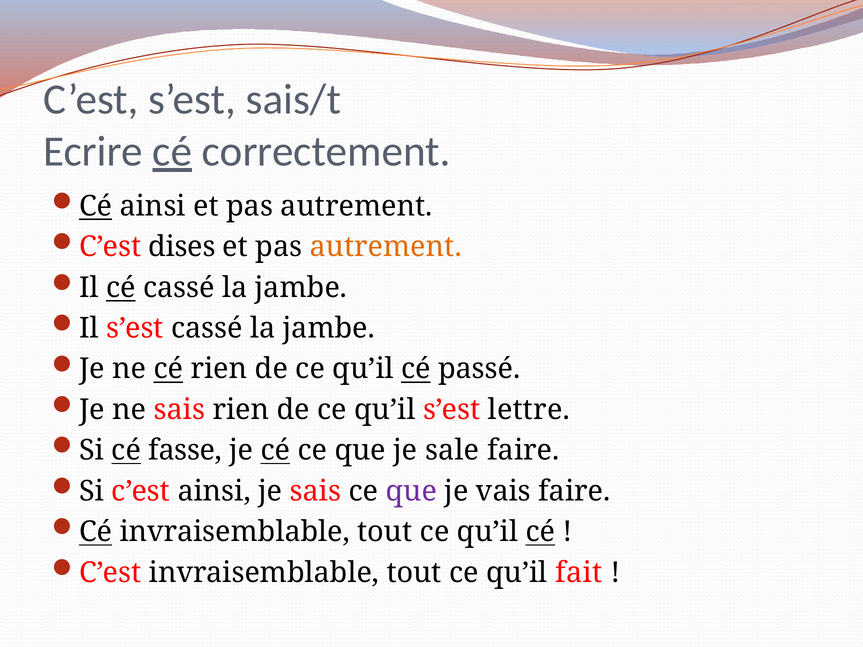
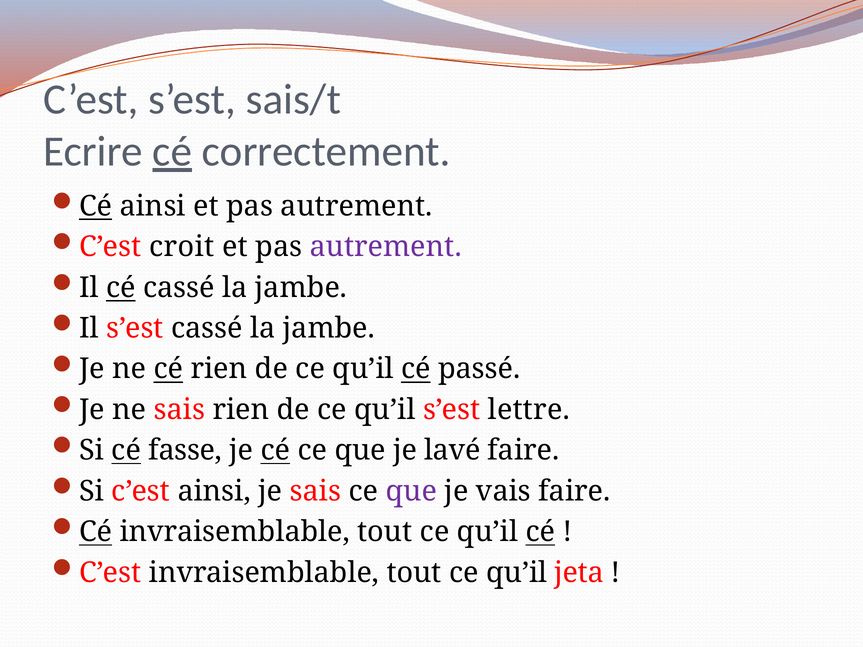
dises: dises -> croit
autrement at (386, 247) colour: orange -> purple
sale: sale -> lavé
fait: fait -> jeta
